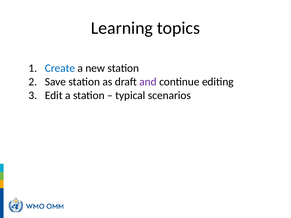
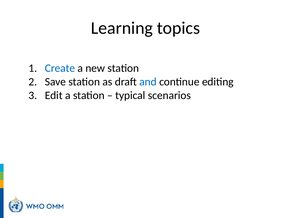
and colour: purple -> blue
